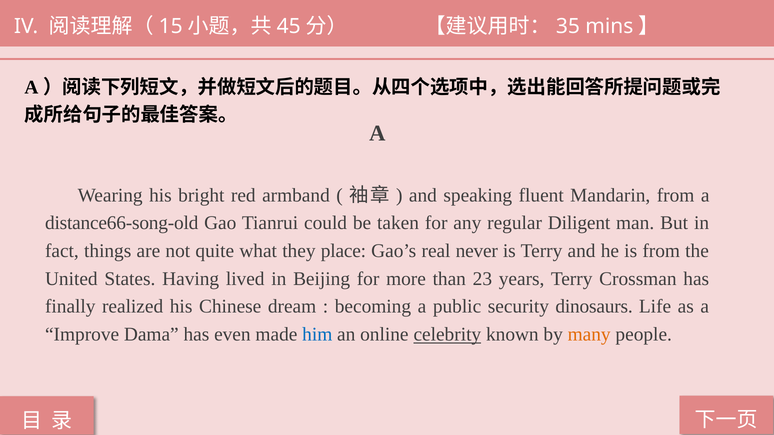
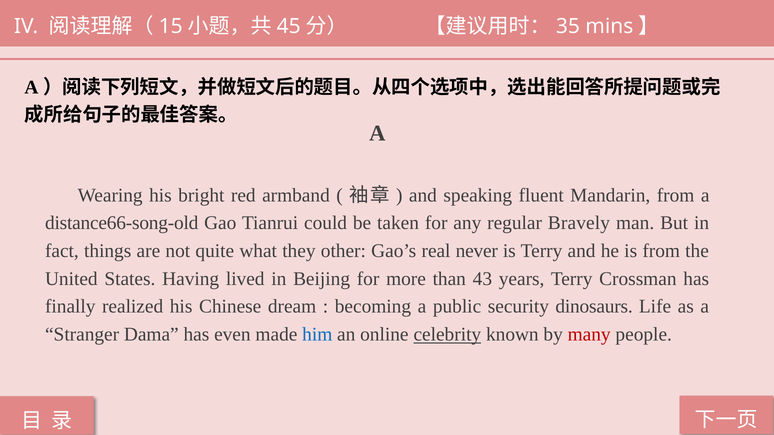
Diligent: Diligent -> Bravely
place: place -> other
23: 23 -> 43
Improve: Improve -> Stranger
many colour: orange -> red
